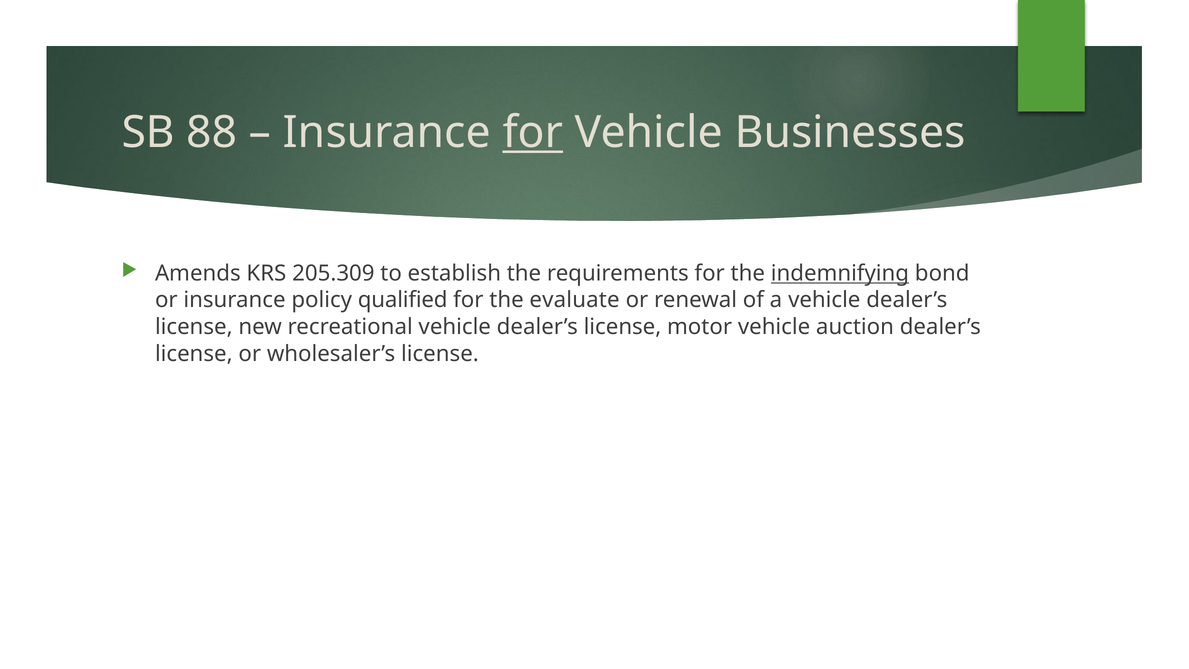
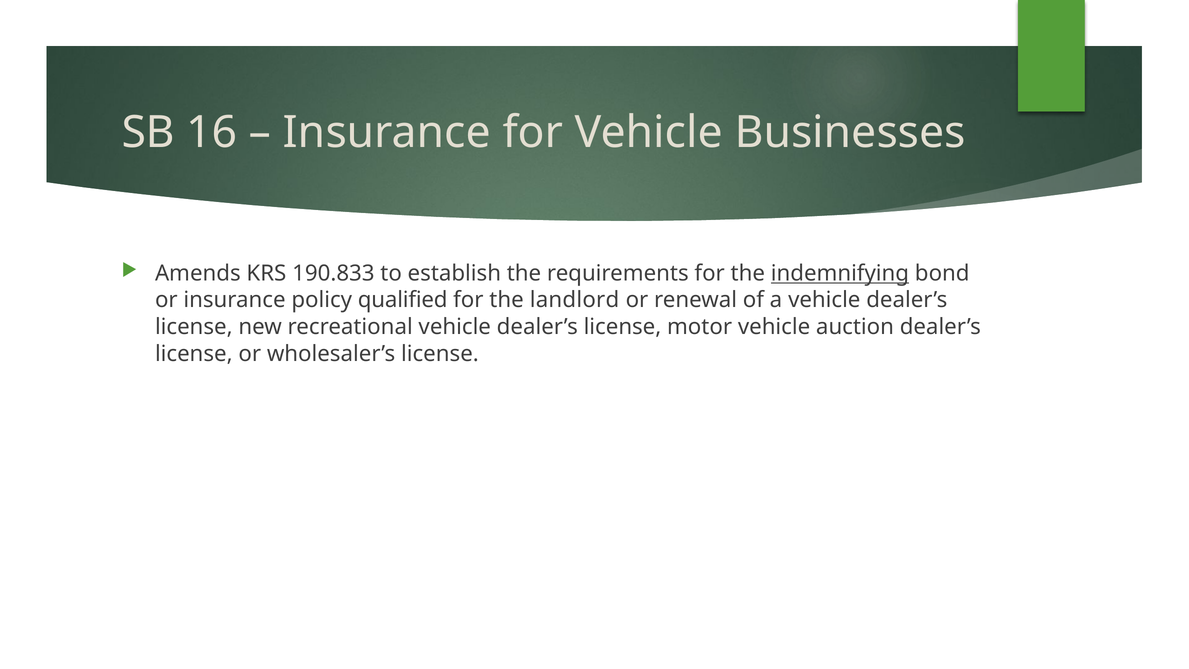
88: 88 -> 16
for at (533, 133) underline: present -> none
205.309: 205.309 -> 190.833
evaluate: evaluate -> landlord
